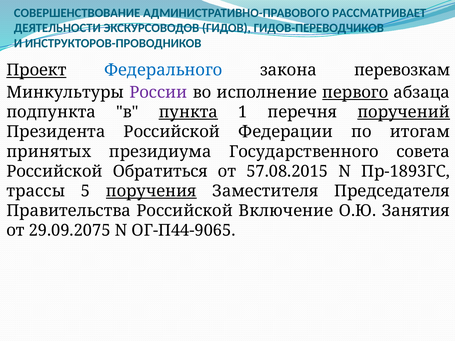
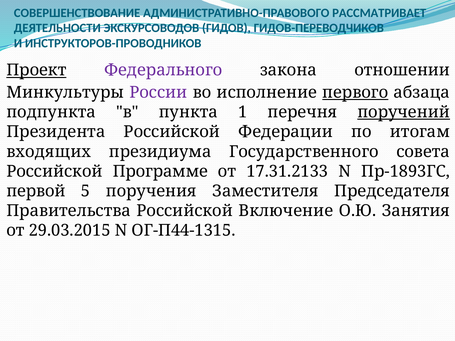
Федерального colour: blue -> purple
перевозкам: перевозкам -> отношении
пункта underline: present -> none
принятых: принятых -> входящих
Обратиться: Обратиться -> Программе
57.08.2015: 57.08.2015 -> 17.31.2133
трассы: трассы -> первой
поручения underline: present -> none
29.09.2075: 29.09.2075 -> 29.03.2015
ОГ-П44-9065: ОГ-П44-9065 -> ОГ-П44-1315
